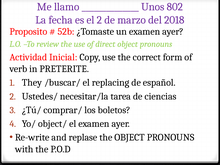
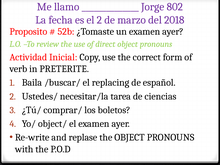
Unos: Unos -> Jorge
They: They -> Baila
